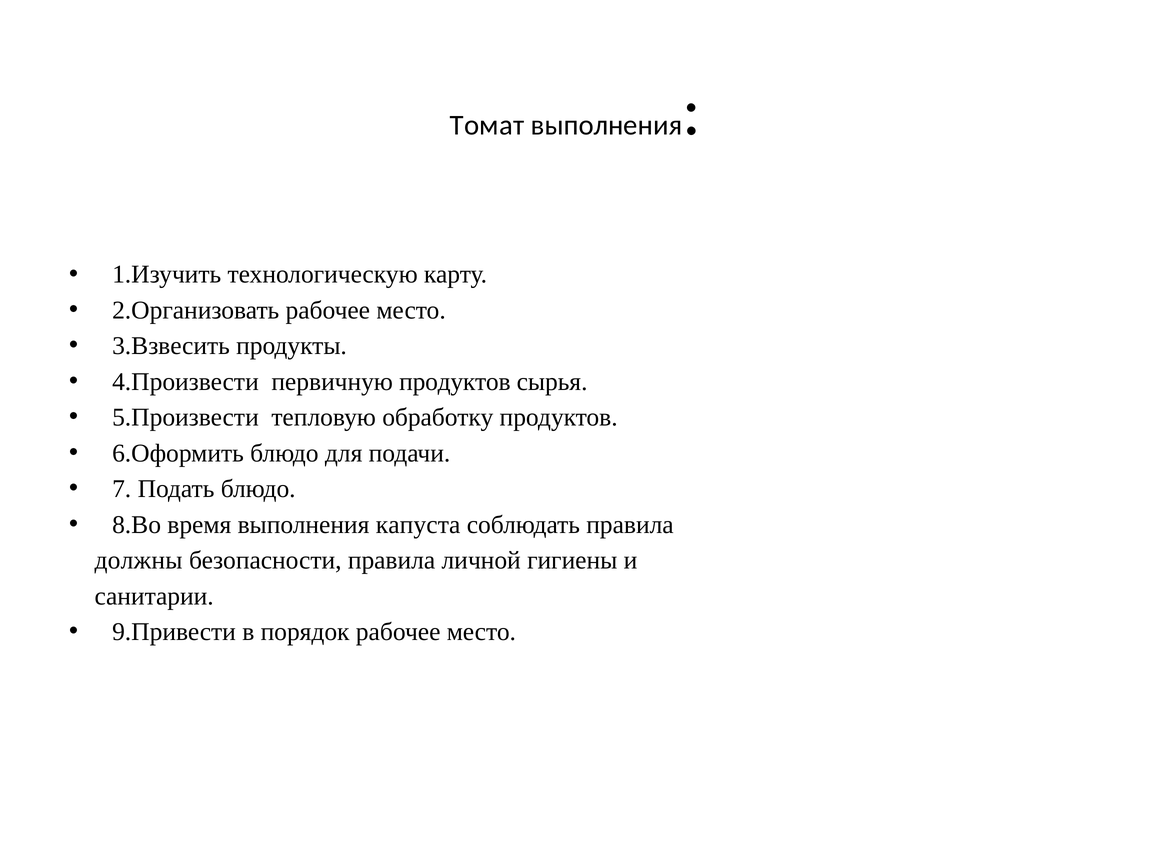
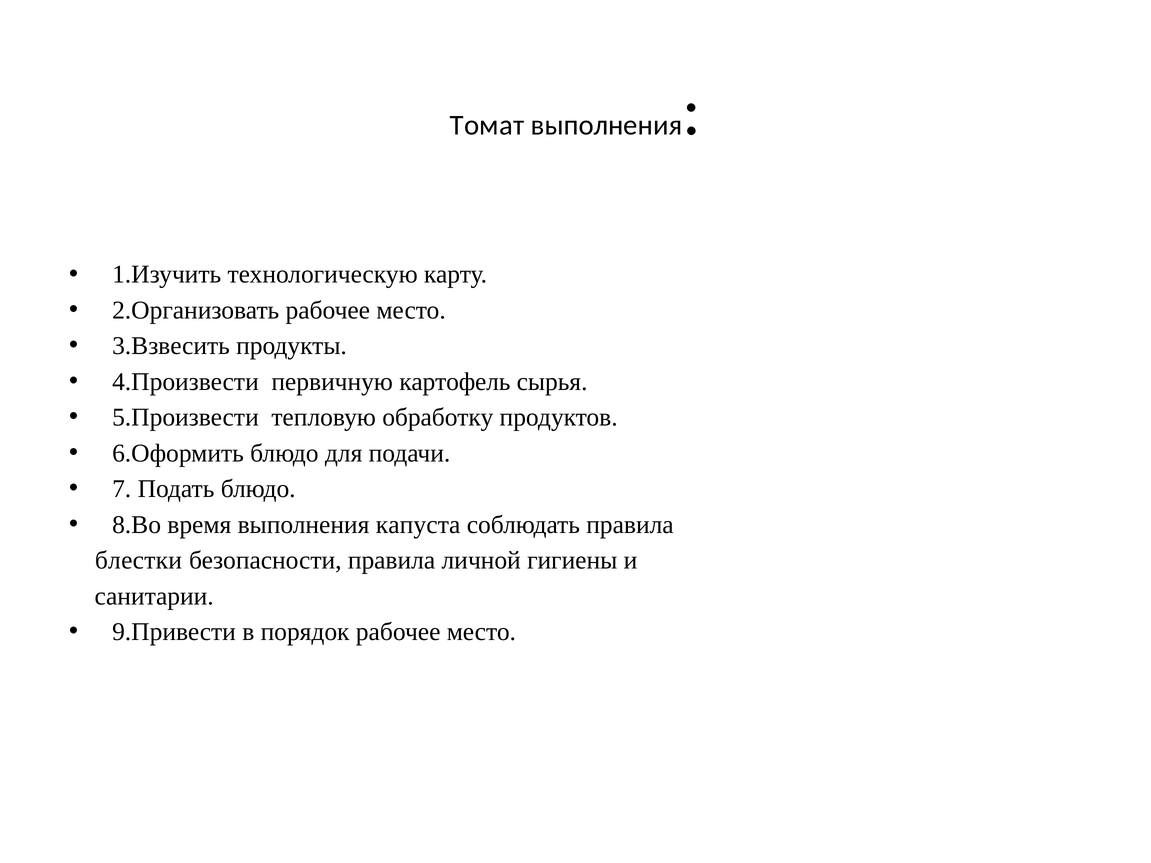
первичную продуктов: продуктов -> картофель
должны: должны -> блестки
